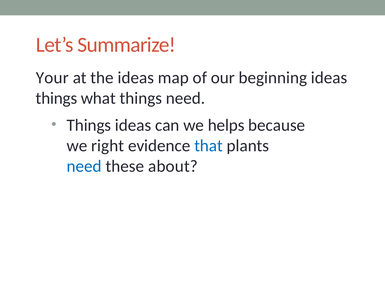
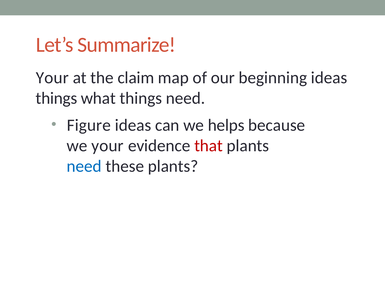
the ideas: ideas -> claim
Things at (89, 125): Things -> Figure
we right: right -> your
that colour: blue -> red
these about: about -> plants
